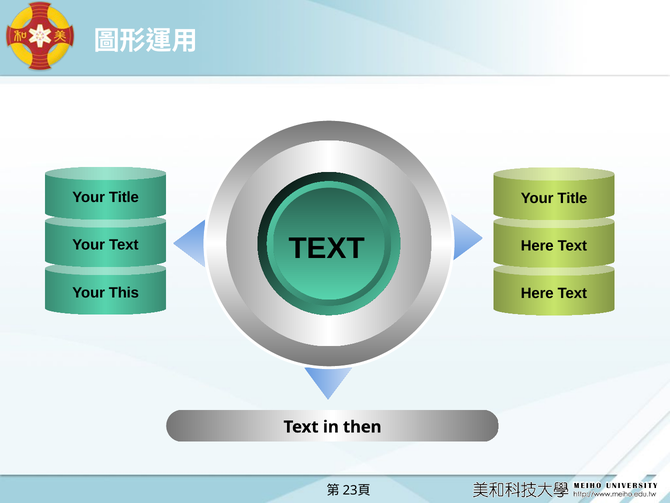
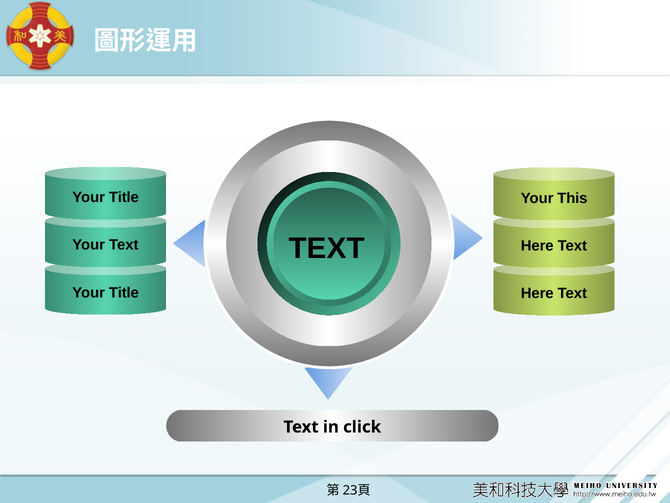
Title at (572, 198): Title -> This
This at (124, 292): This -> Title
then: then -> click
